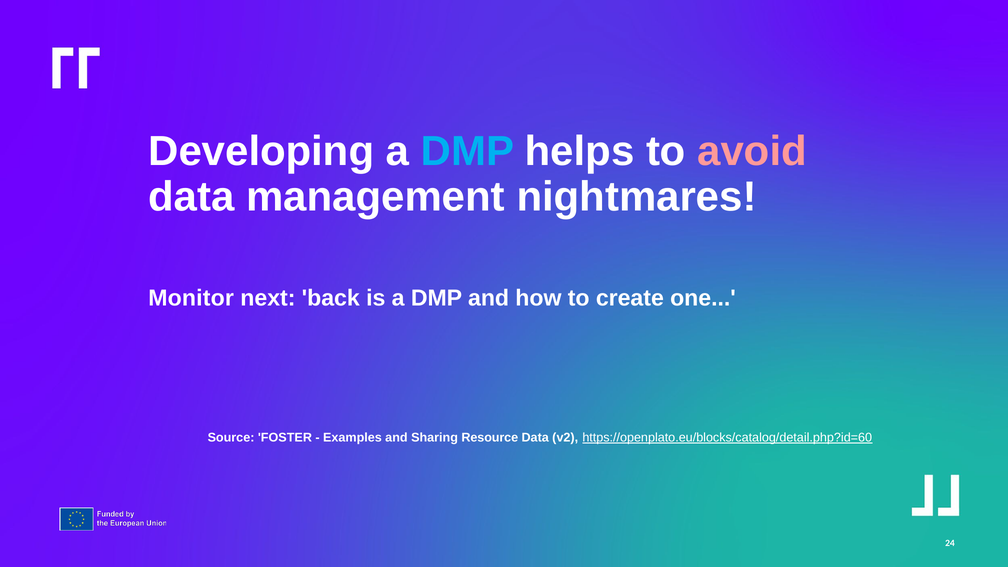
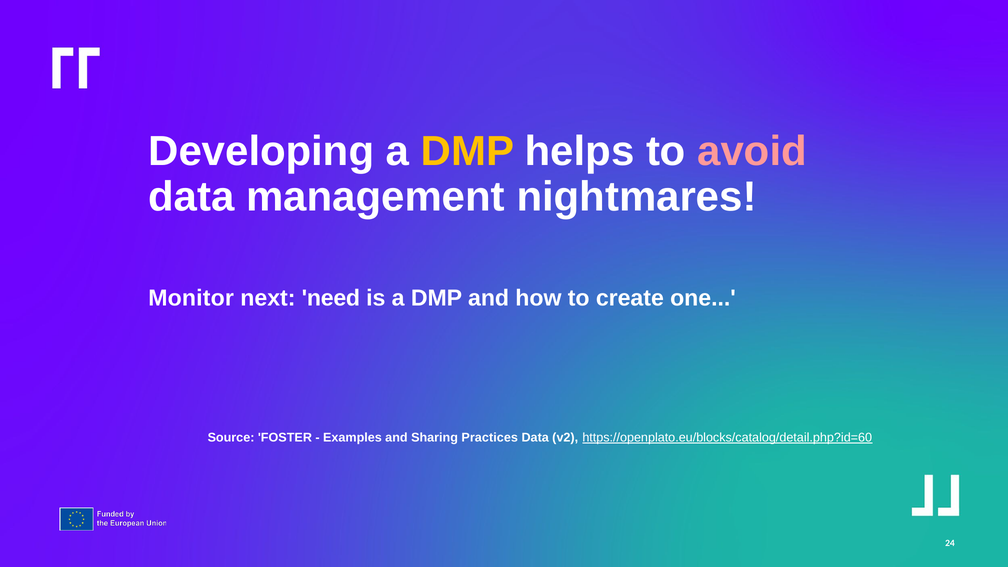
DMP at (467, 151) colour: light blue -> yellow
back: back -> need
Resource: Resource -> Practices
